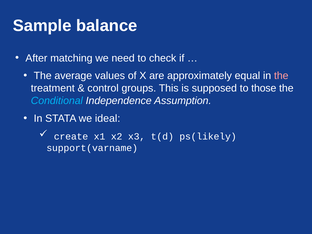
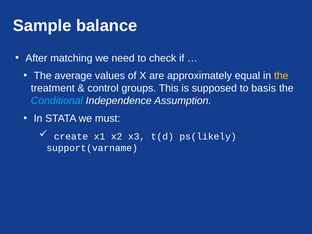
the at (281, 76) colour: pink -> yellow
those: those -> basis
ideal: ideal -> must
